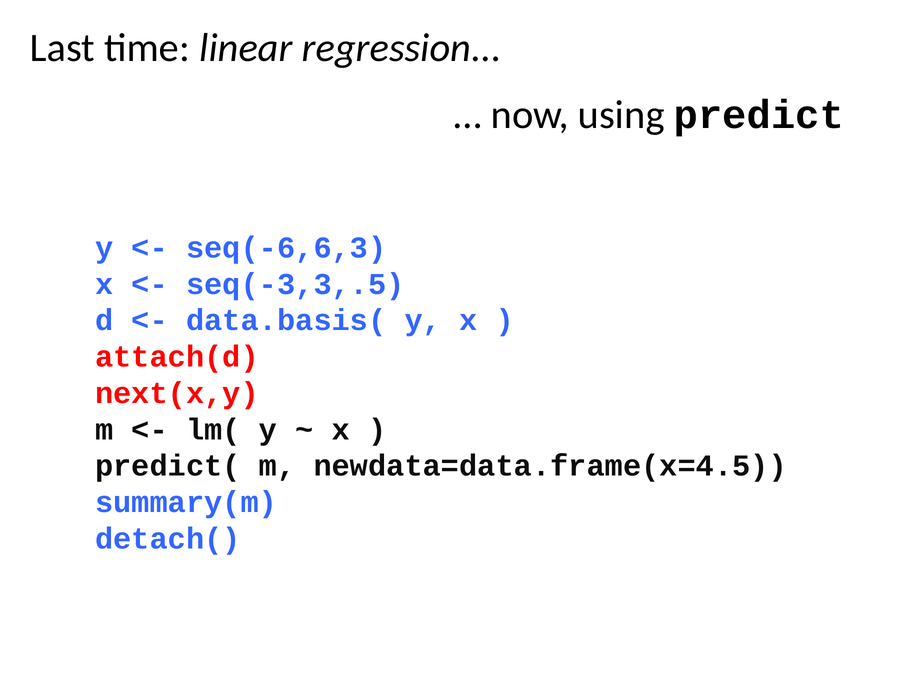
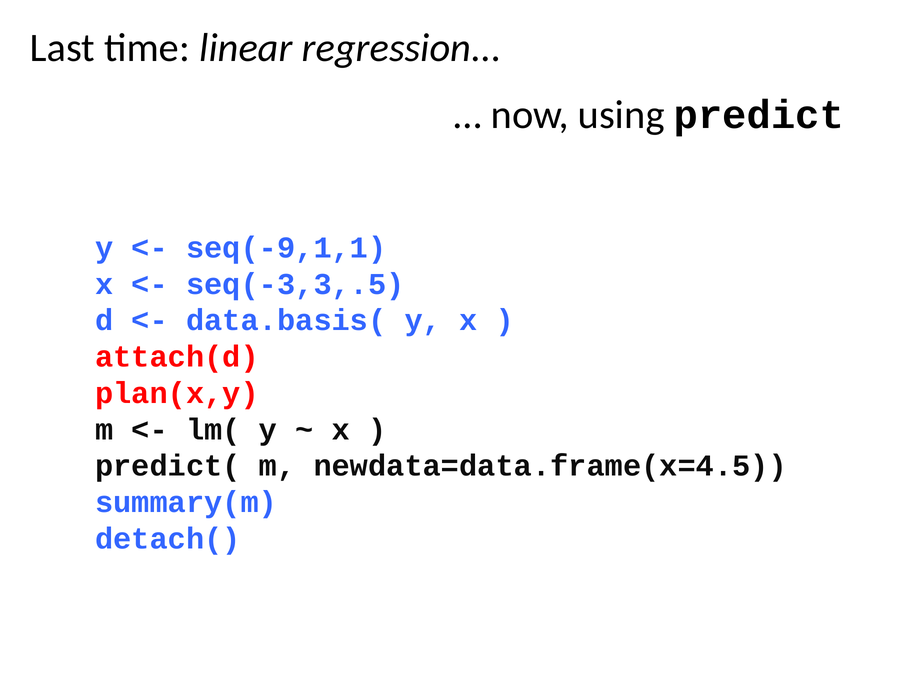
seq(-6,6,3: seq(-6,6,3 -> seq(-9,1,1
next(x,y: next(x,y -> plan(x,y
